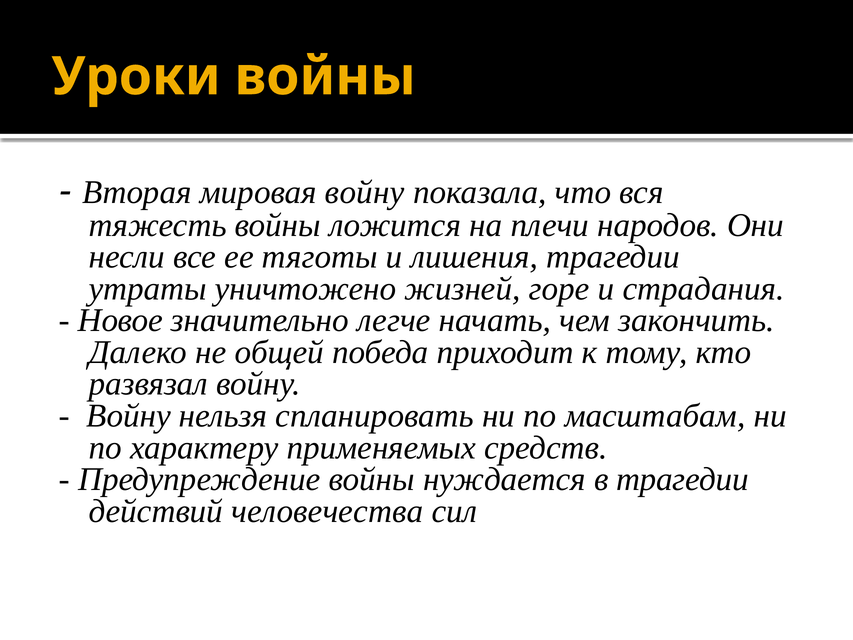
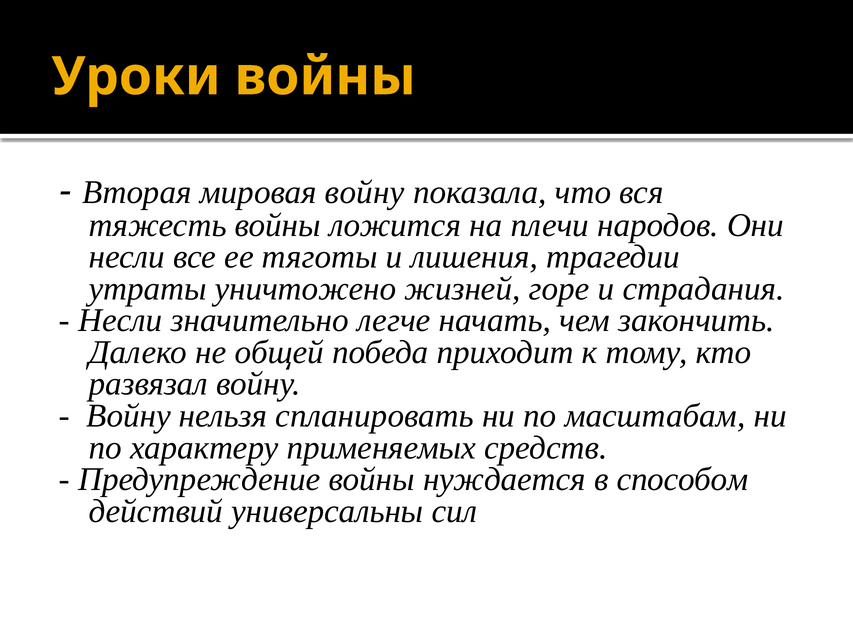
Новое at (120, 320): Новое -> Несли
в трагедии: трагедии -> способом
человечества: человечества -> универсальны
